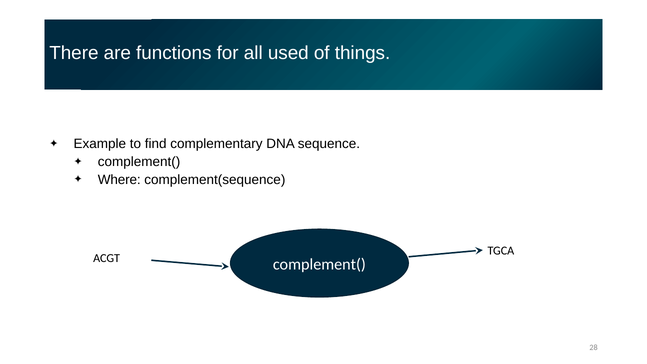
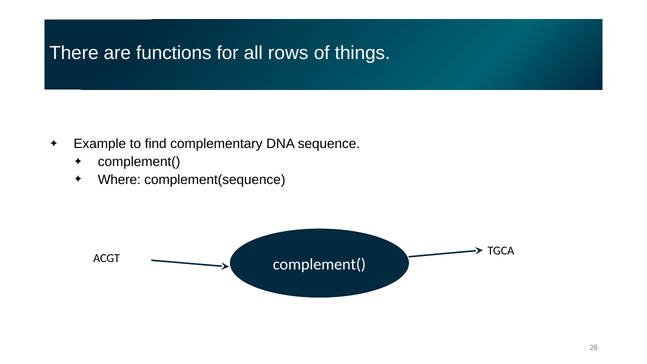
used: used -> rows
